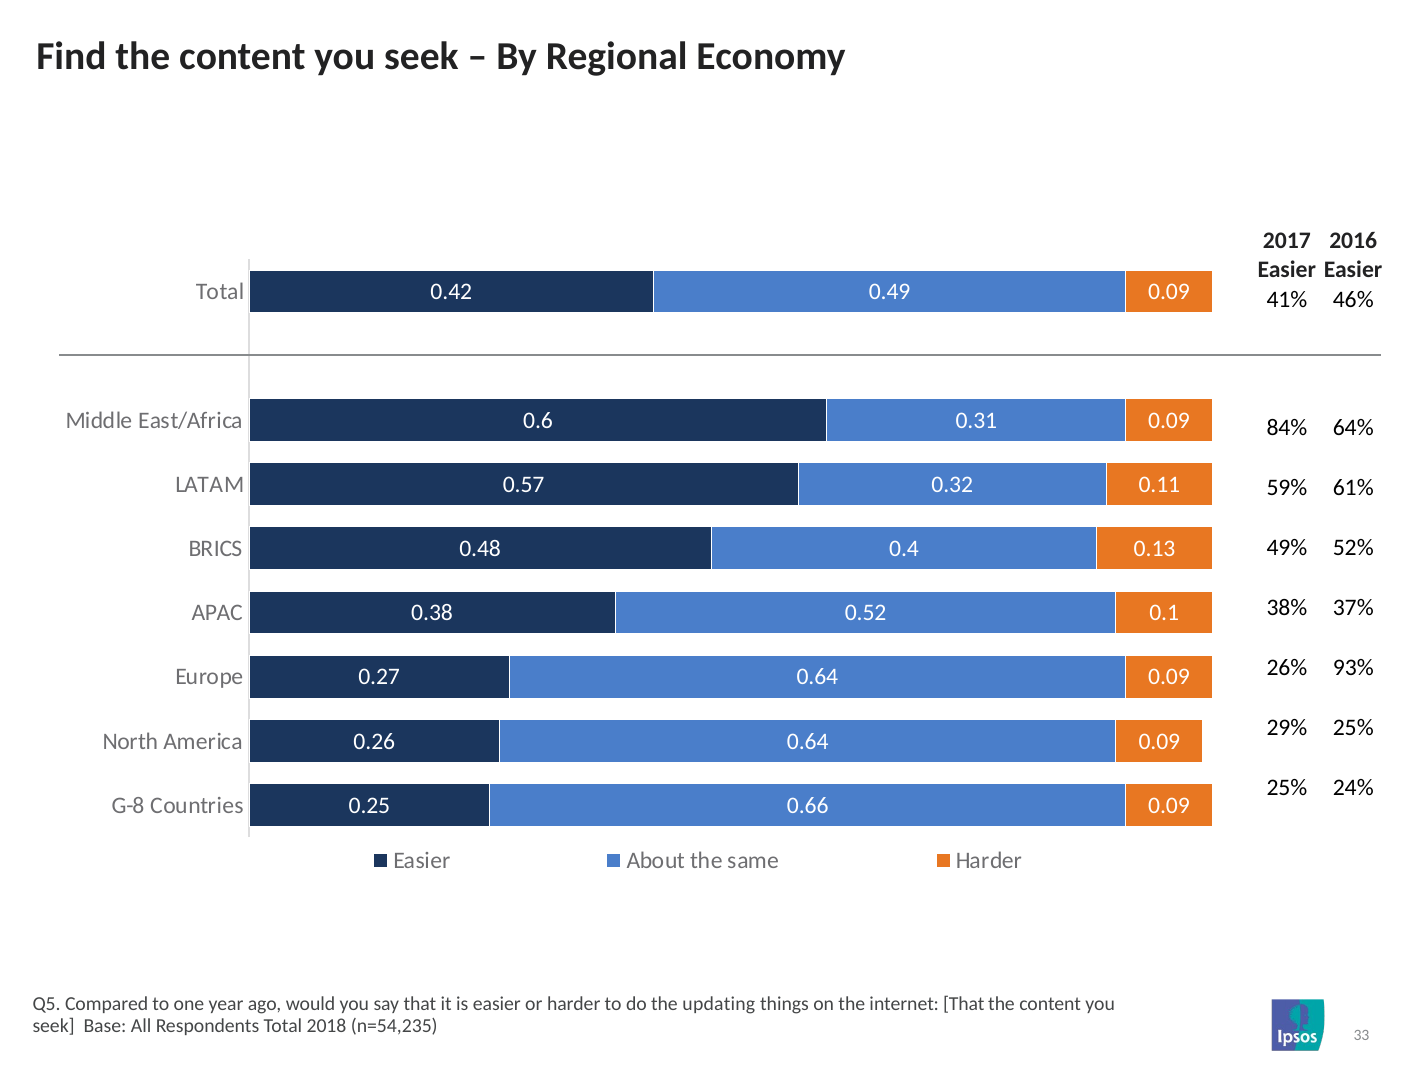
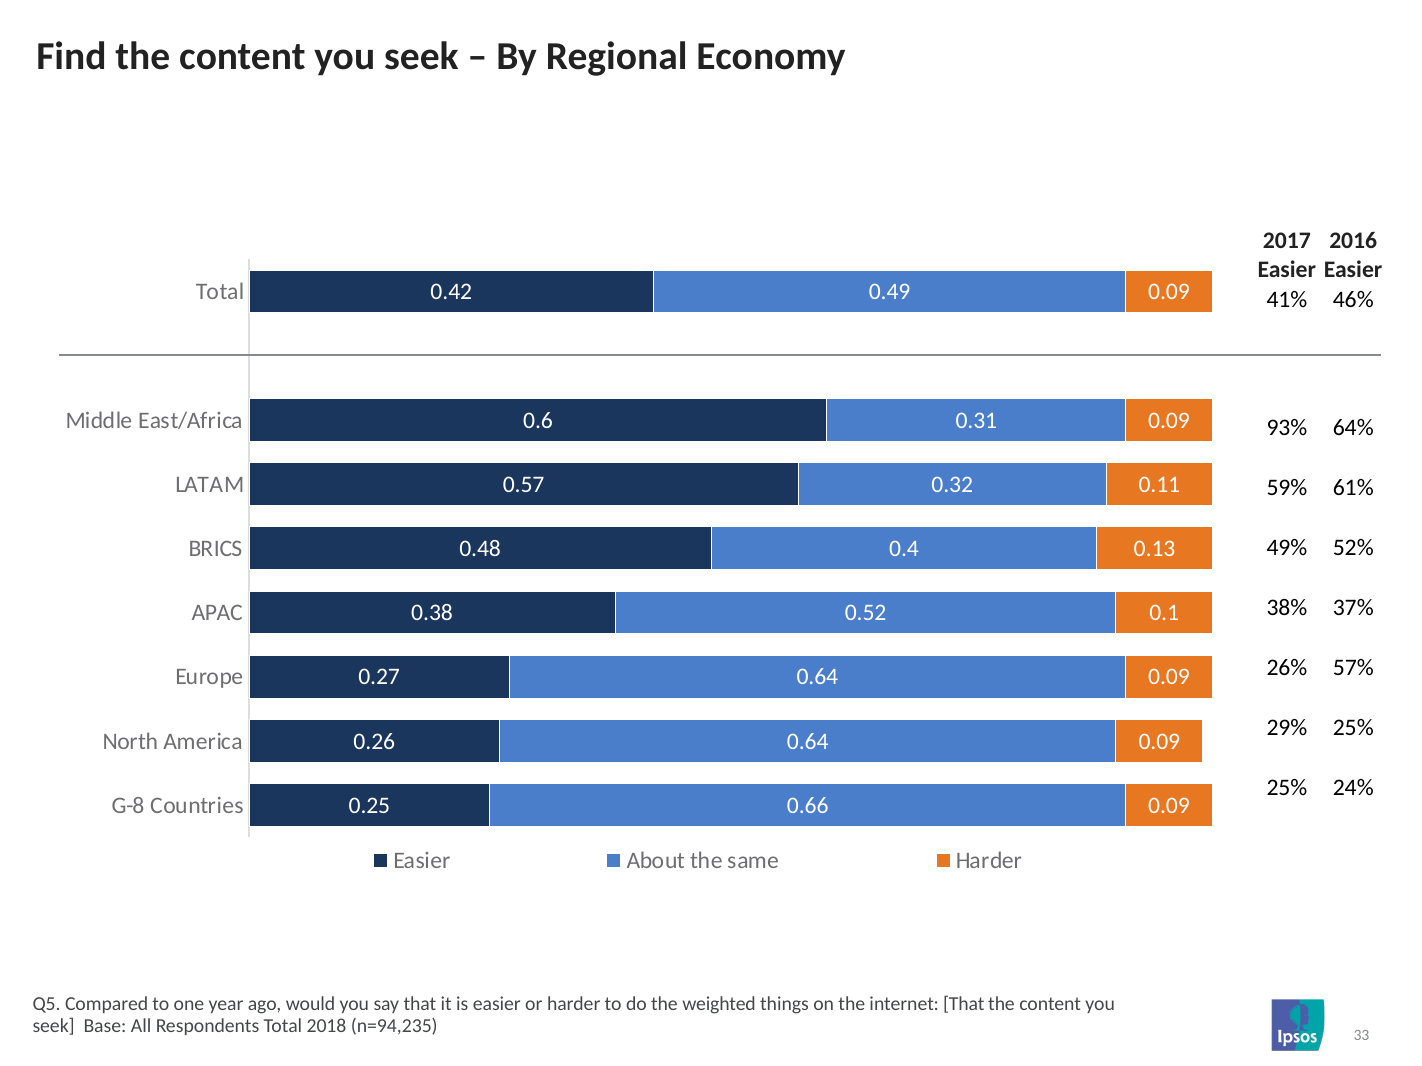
84%: 84% -> 93%
93%: 93% -> 57%
updating: updating -> weighted
n=54,235: n=54,235 -> n=94,235
